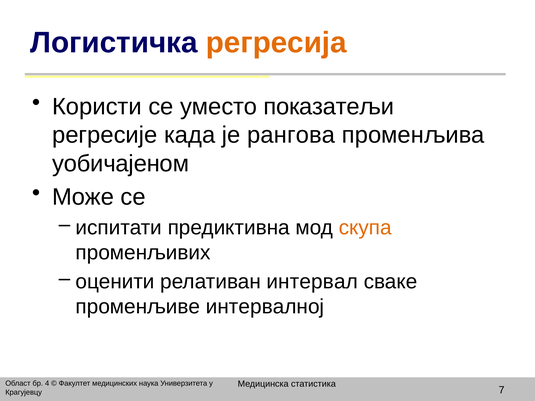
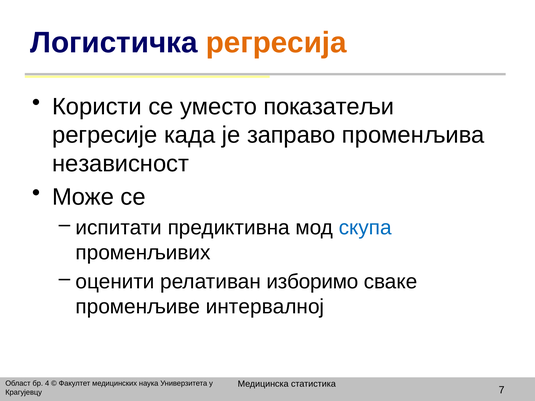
рангова: рангова -> заправо
уобичајеном: уобичајеном -> независност
скупа colour: orange -> blue
интервал: интервал -> изборимо
